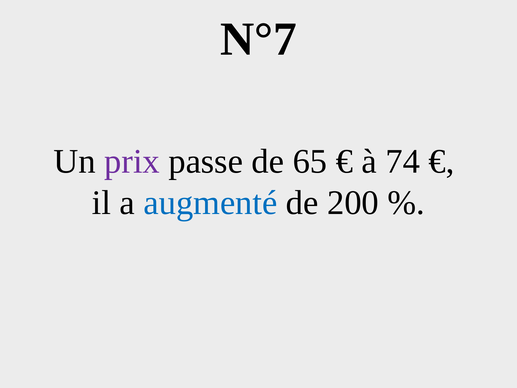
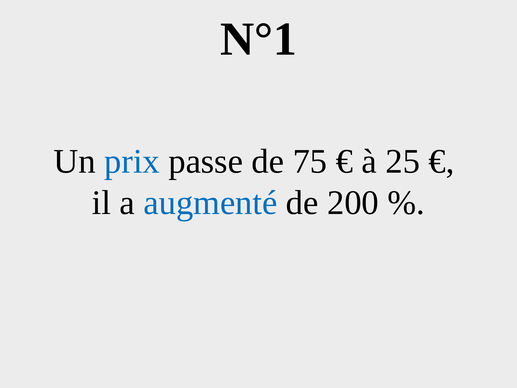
N°7: N°7 -> N°1
prix colour: purple -> blue
65: 65 -> 75
74: 74 -> 25
